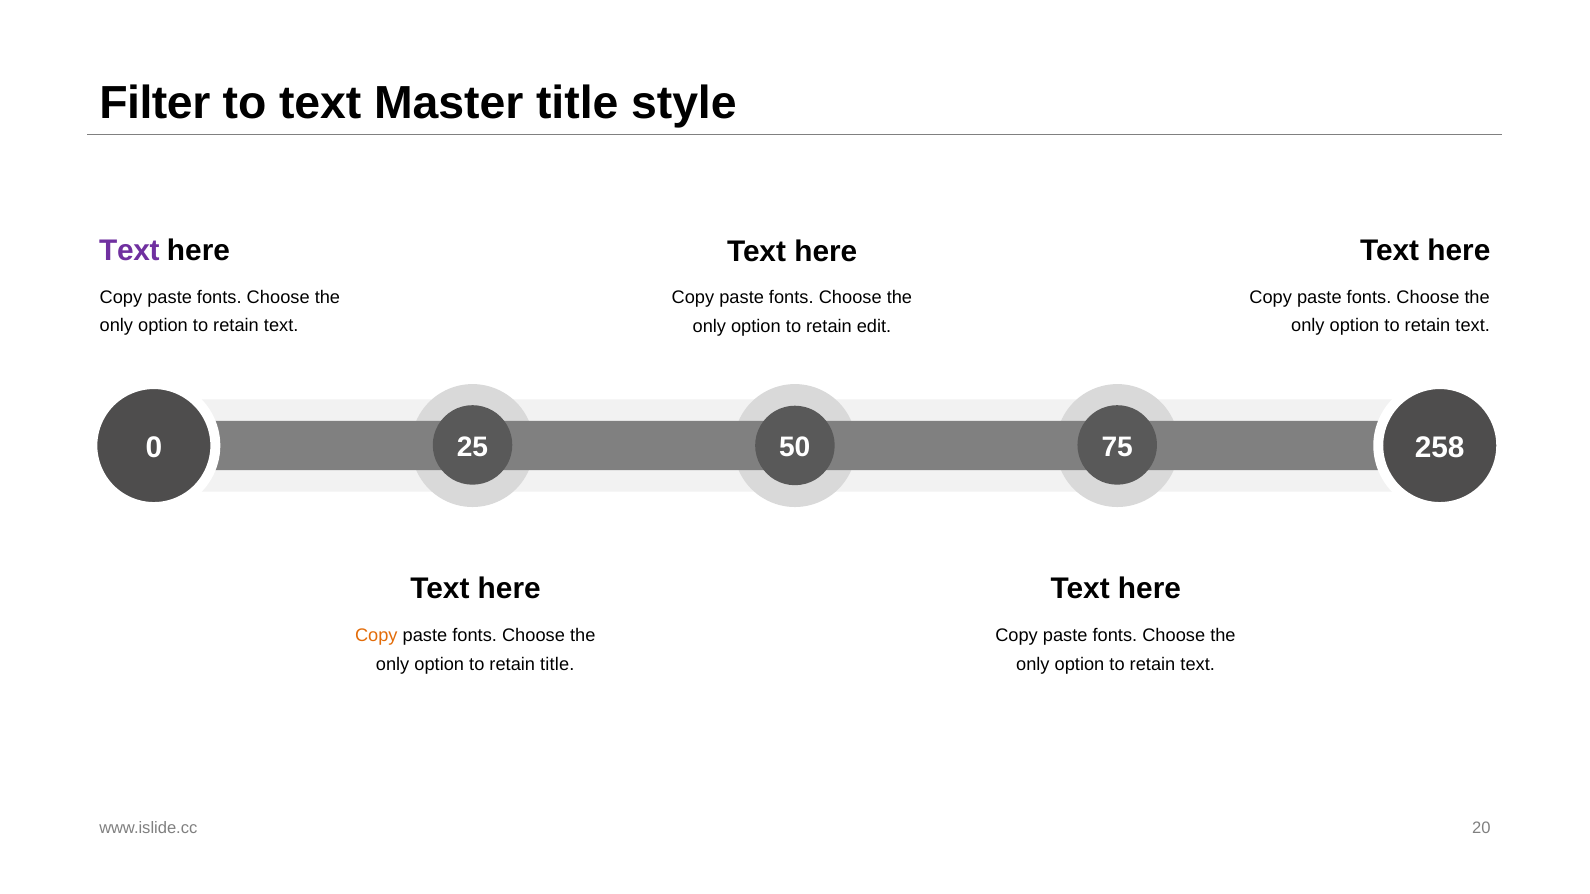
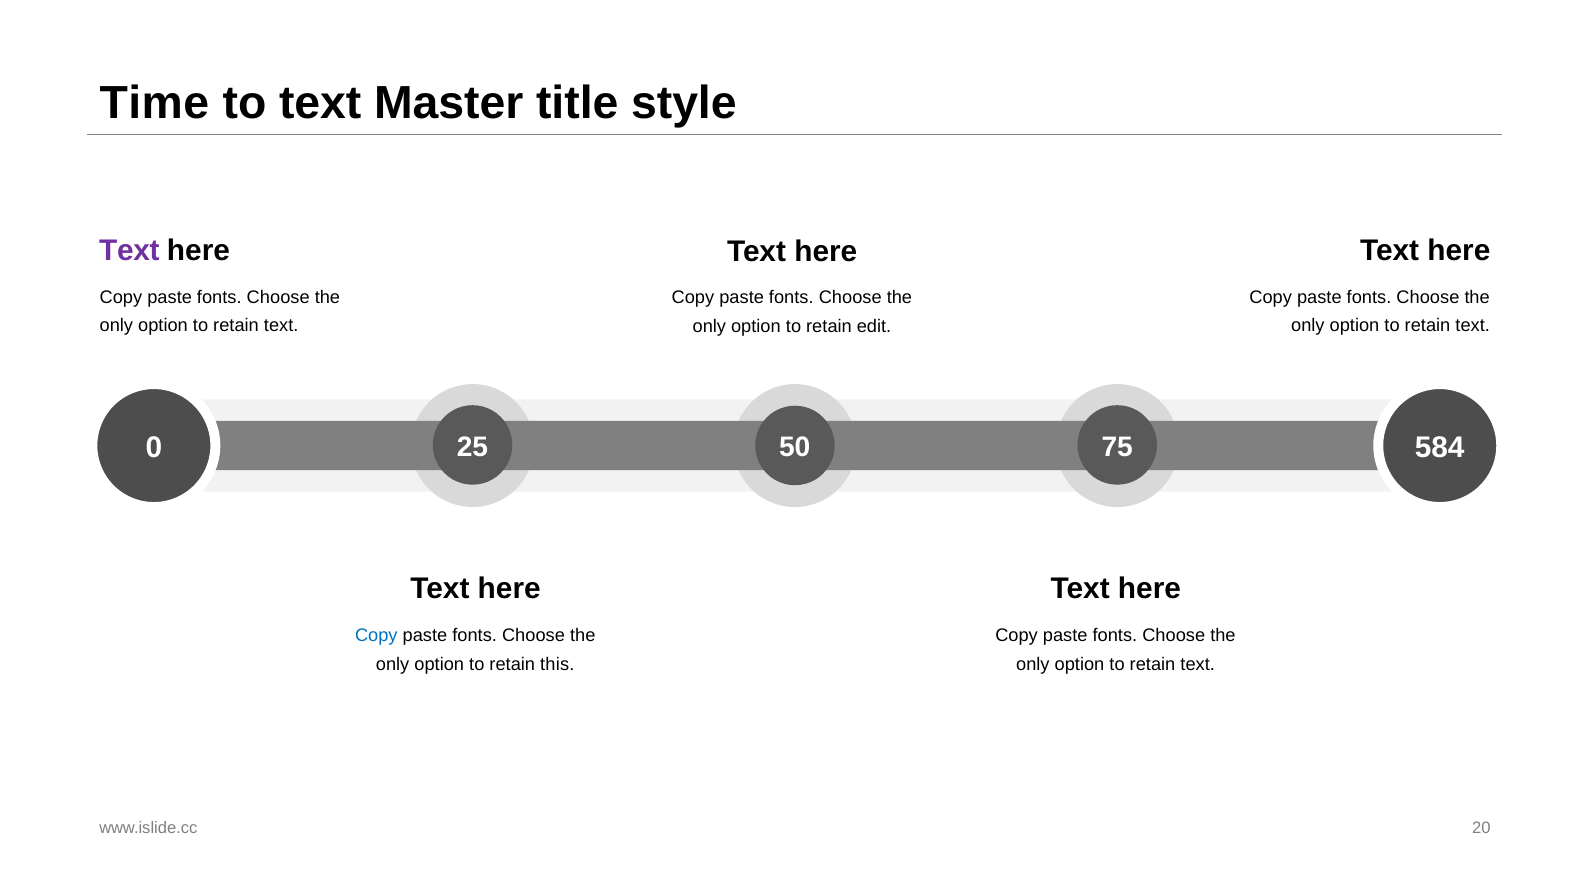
Filter: Filter -> Time
258: 258 -> 584
Copy at (376, 636) colour: orange -> blue
retain title: title -> this
